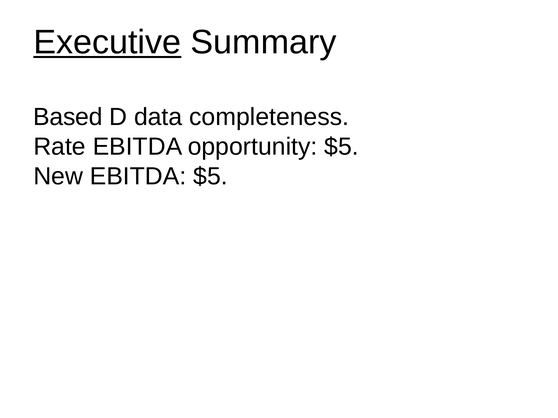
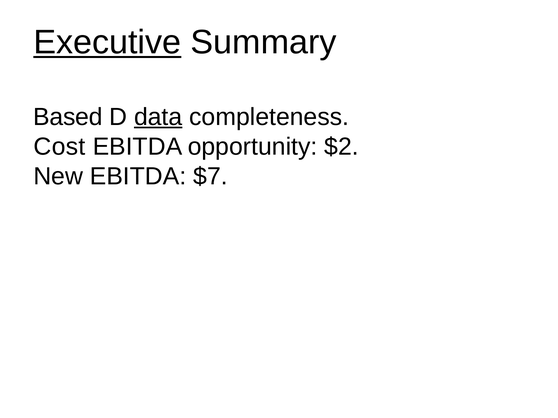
data underline: none -> present
Rate: Rate -> Cost
opportunity $5: $5 -> $2
EBITDA $5: $5 -> $7
